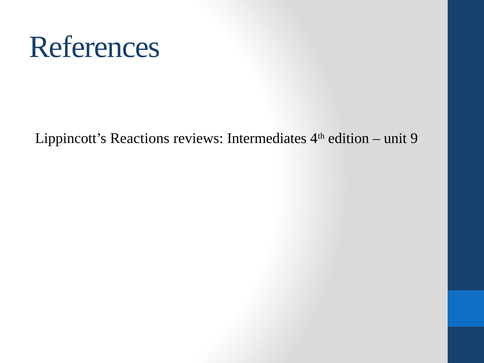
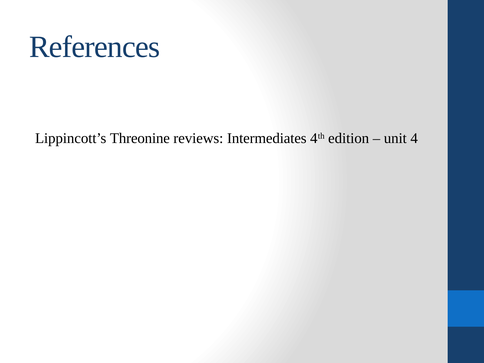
Reactions: Reactions -> Threonine
9: 9 -> 4
